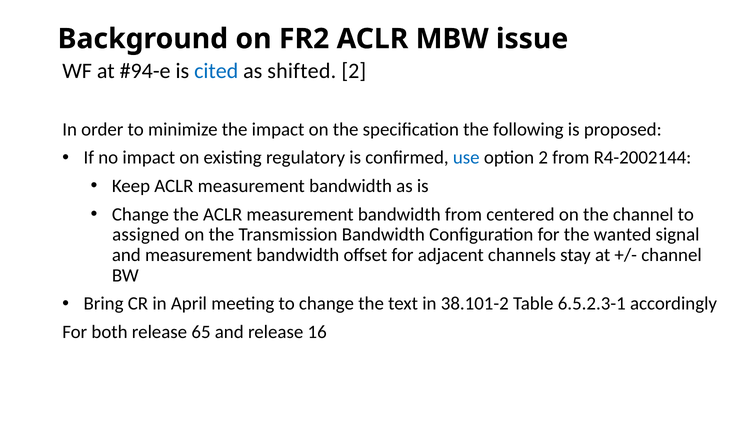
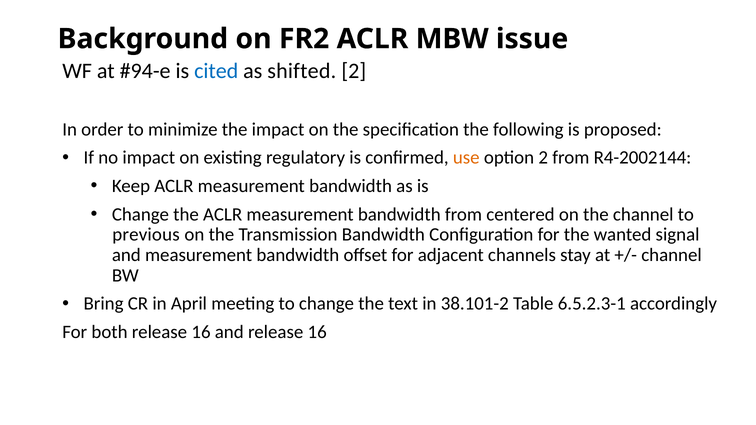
use colour: blue -> orange
assigned: assigned -> previous
both release 65: 65 -> 16
